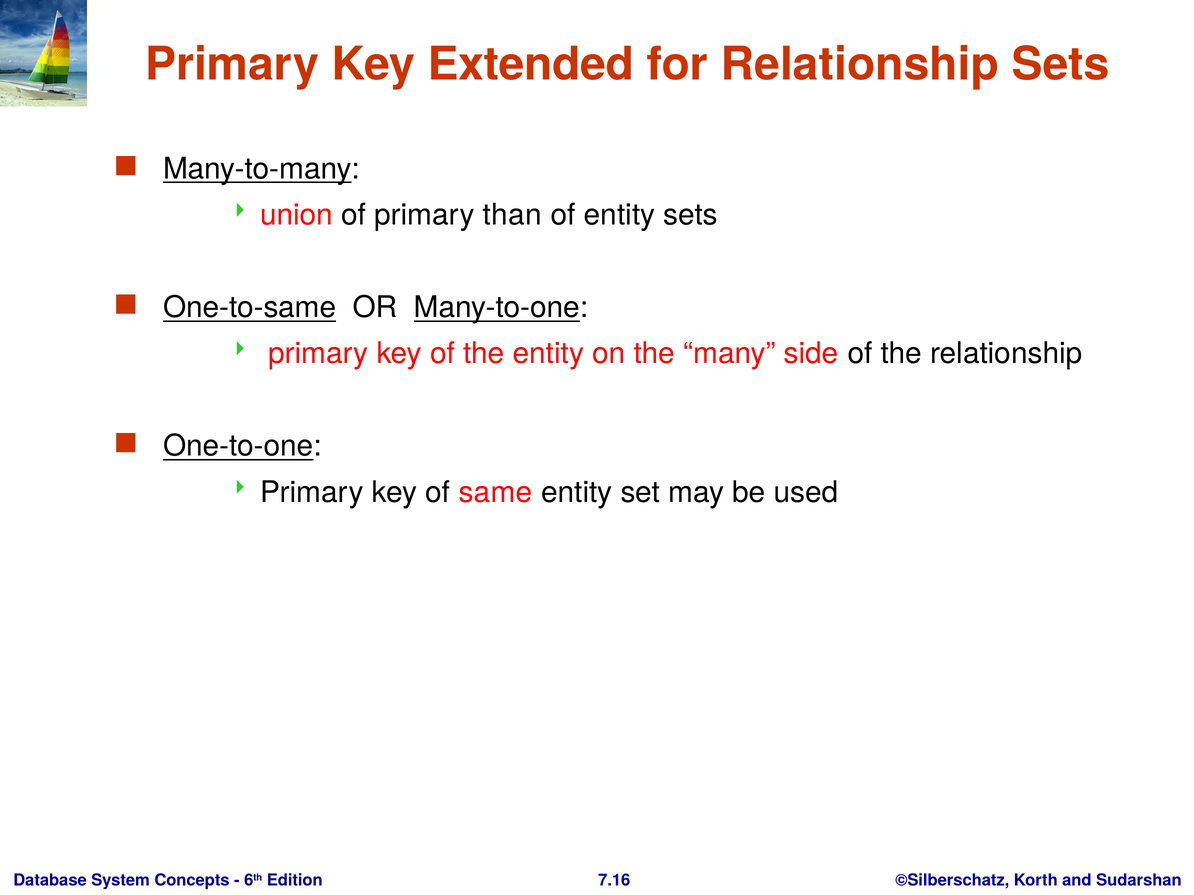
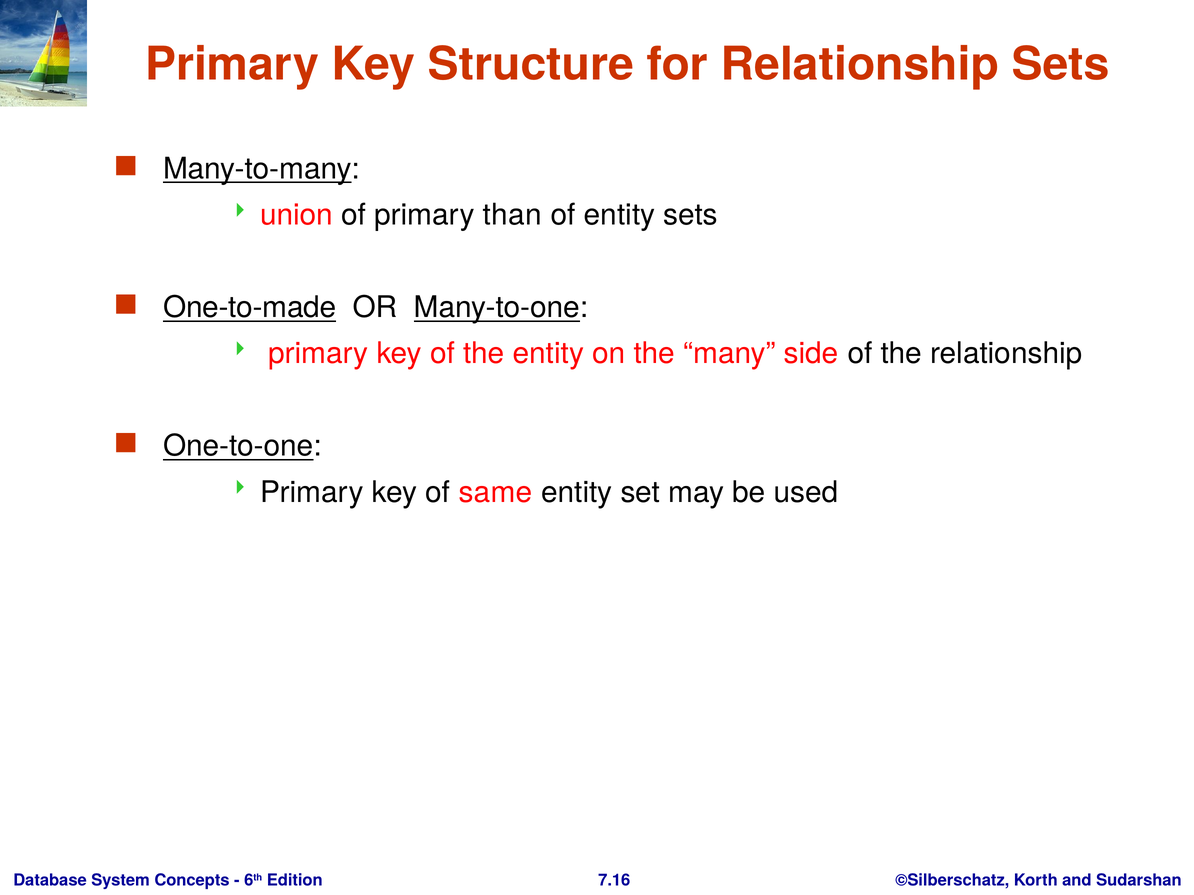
Extended: Extended -> Structure
One-to-same: One-to-same -> One-to-made
